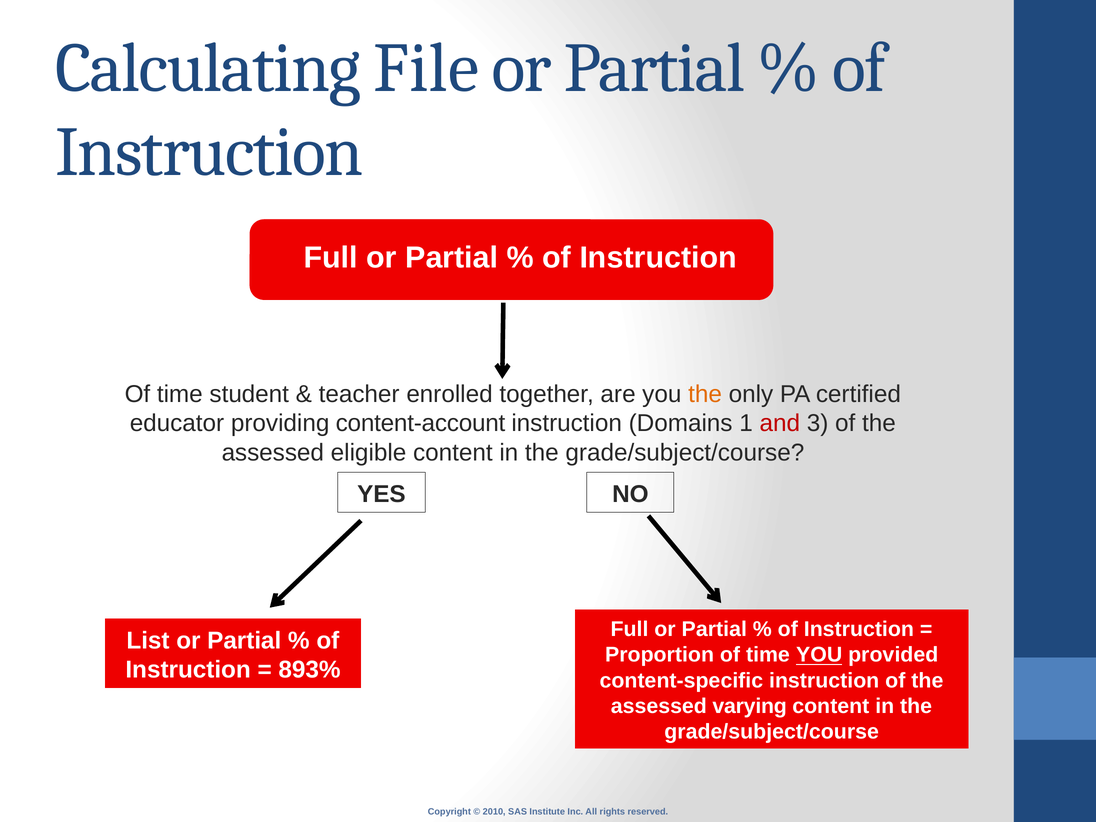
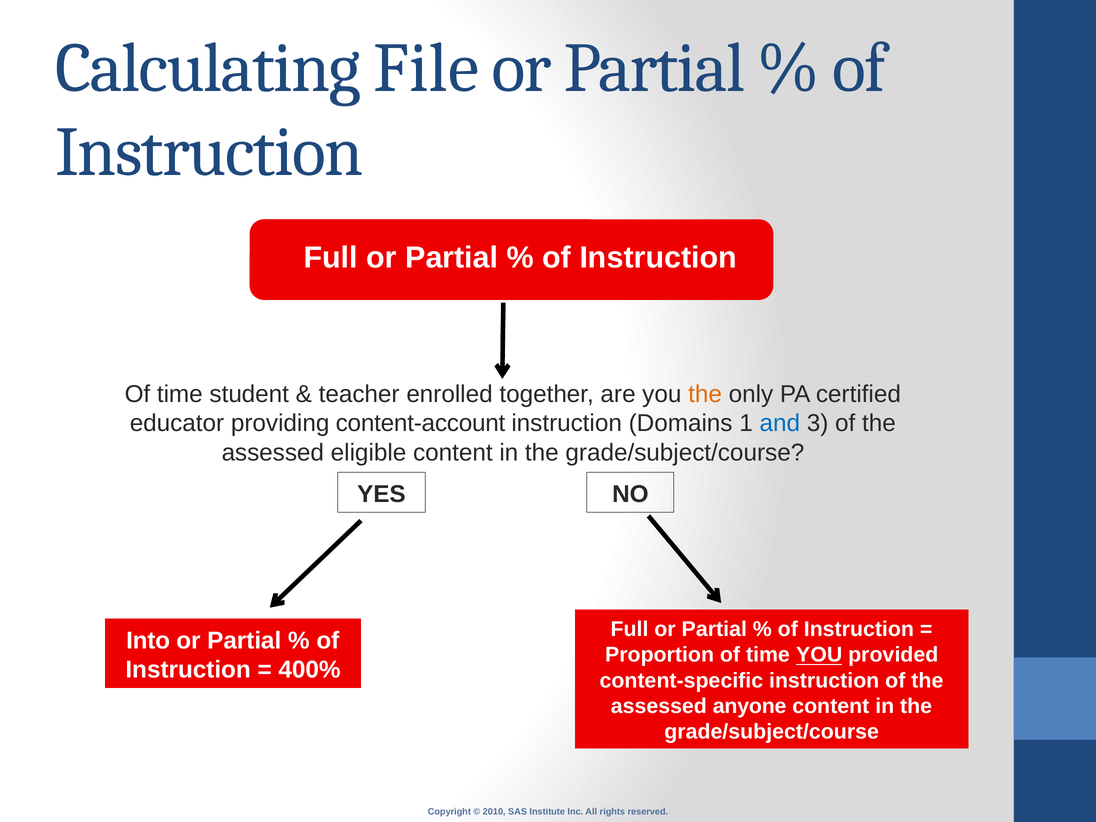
and colour: red -> blue
List: List -> Into
893%: 893% -> 400%
varying: varying -> anyone
